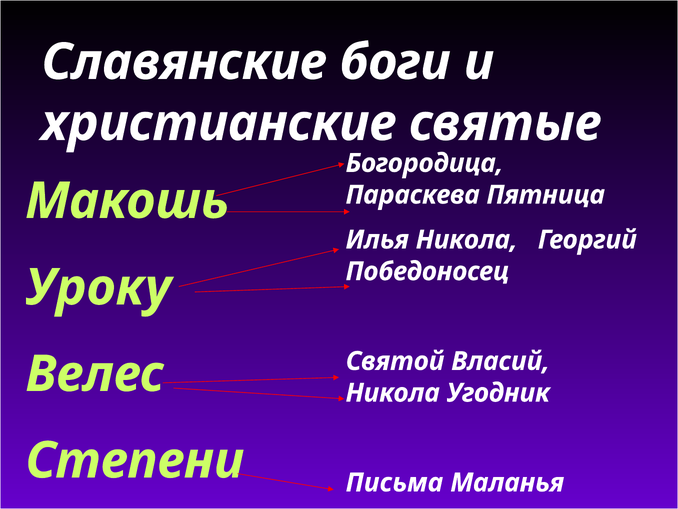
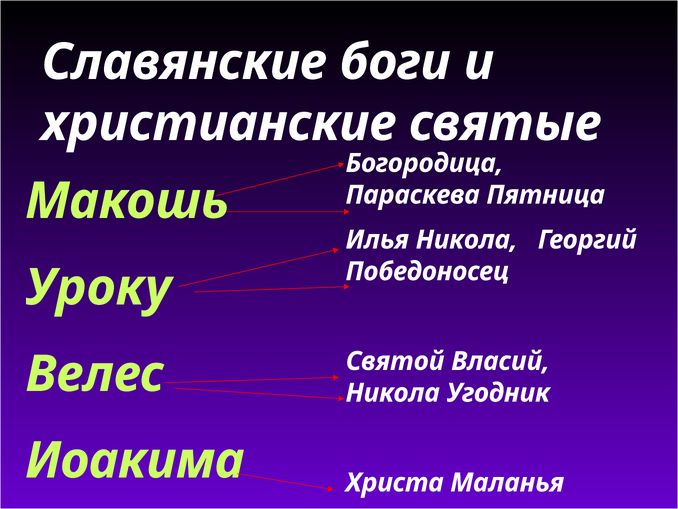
Степени: Степени -> Иоакима
Письма: Письма -> Христа
